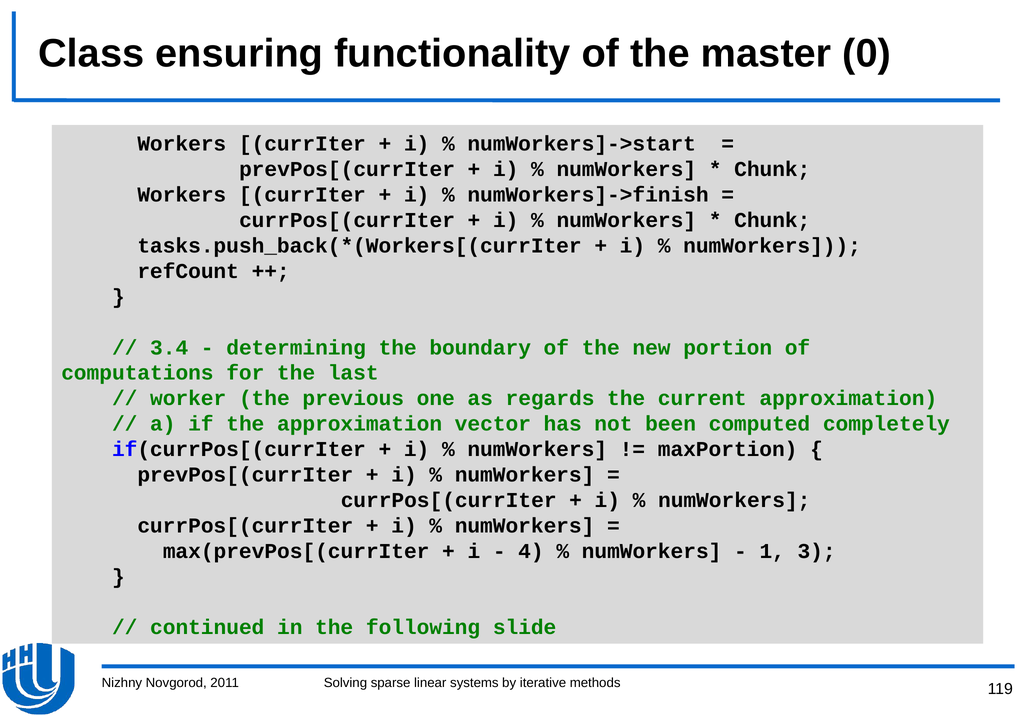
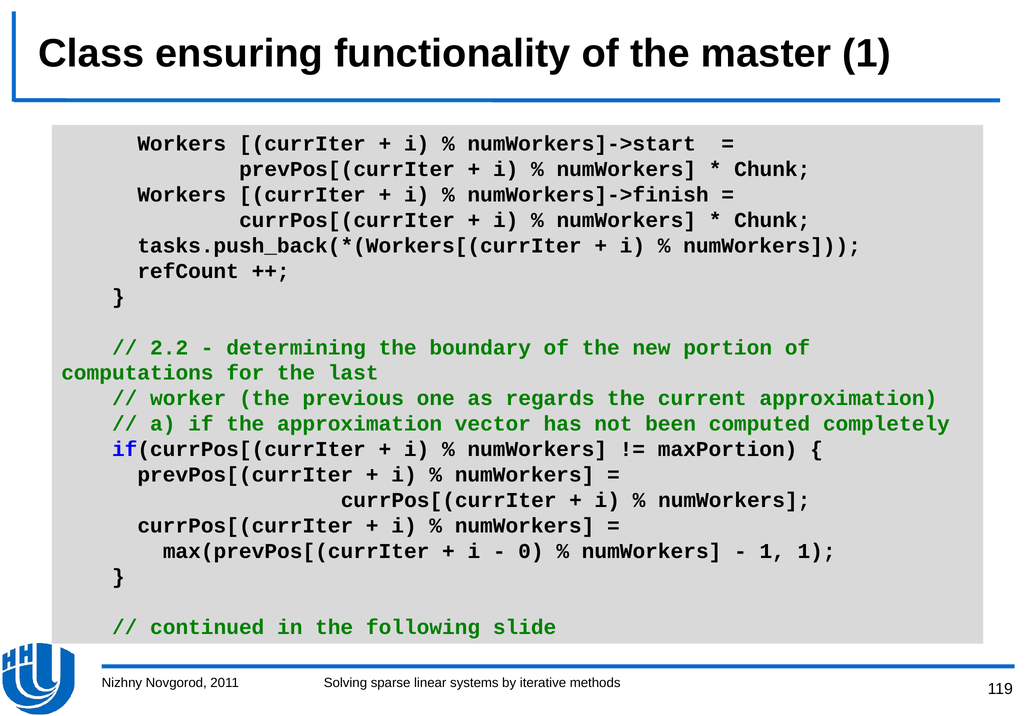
master 0: 0 -> 1
3.4: 3.4 -> 2.2
4: 4 -> 0
1 3: 3 -> 1
